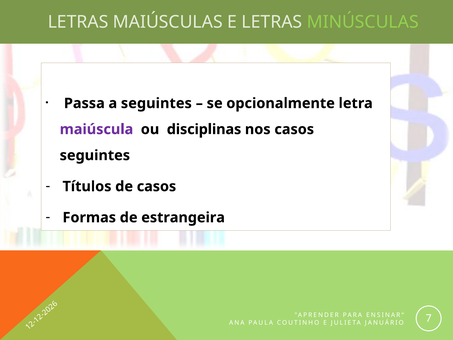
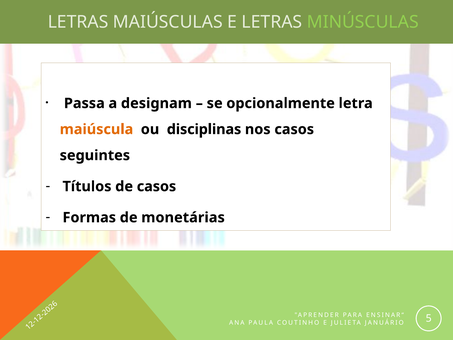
a seguintes: seguintes -> designam
maiúscula colour: purple -> orange
estrangeira: estrangeira -> monetárias
7: 7 -> 5
